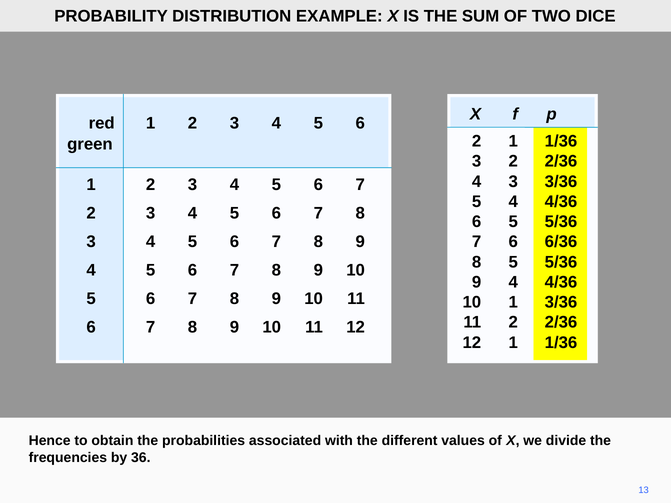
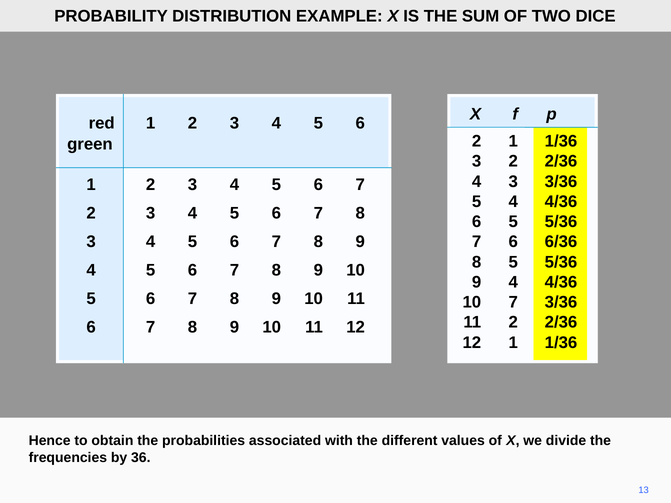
10 1: 1 -> 7
